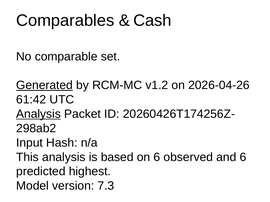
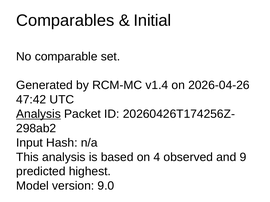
Cash: Cash -> Initial
Generated underline: present -> none
v1.2: v1.2 -> v1.4
61:42: 61:42 -> 47:42
on 6: 6 -> 4
and 6: 6 -> 9
7.3: 7.3 -> 9.0
